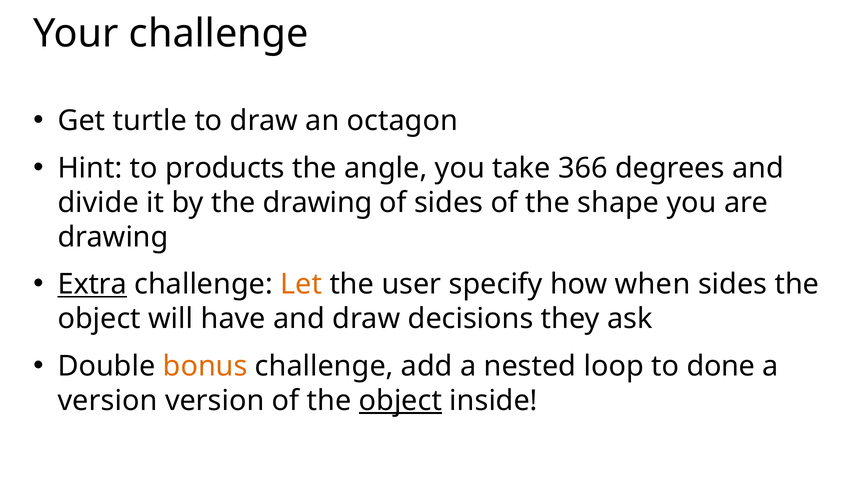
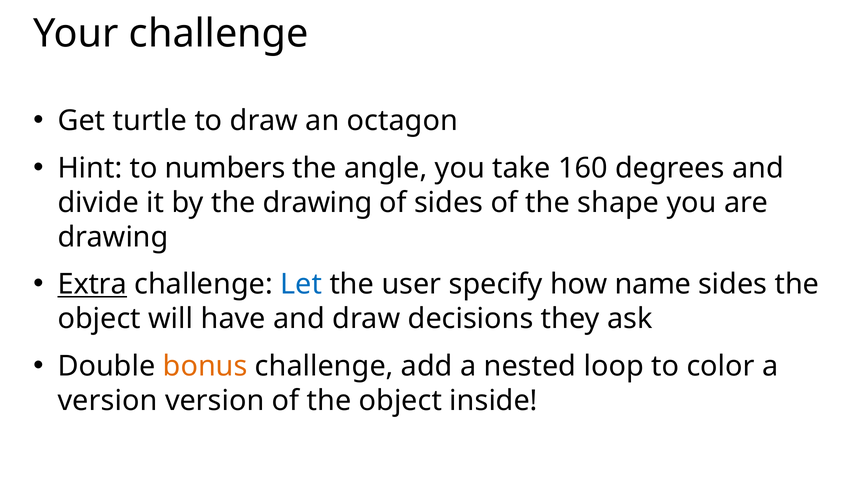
products: products -> numbers
366: 366 -> 160
Let colour: orange -> blue
when: when -> name
done: done -> color
object at (400, 401) underline: present -> none
